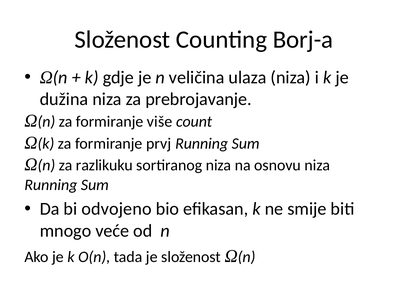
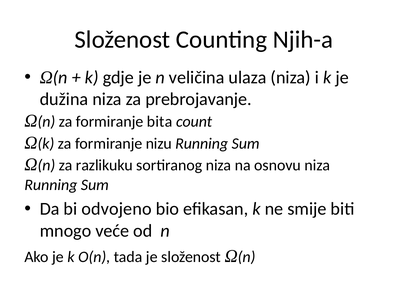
Borj-a: Borj-a -> Njih-a
više: više -> bita
prvj: prvj -> nizu
